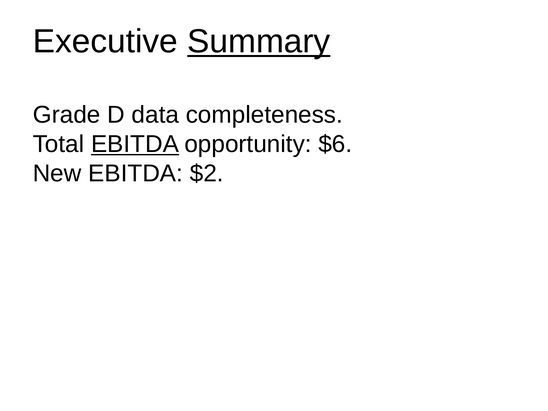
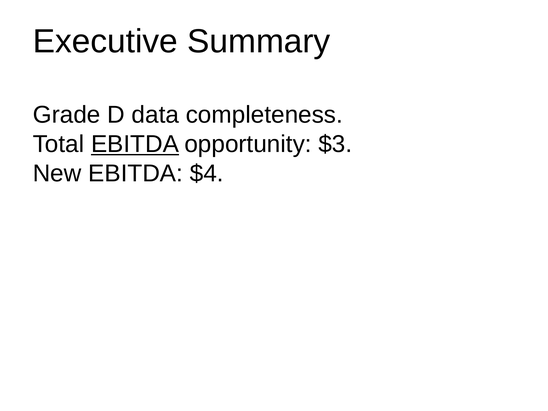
Summary underline: present -> none
$6: $6 -> $3
$2: $2 -> $4
